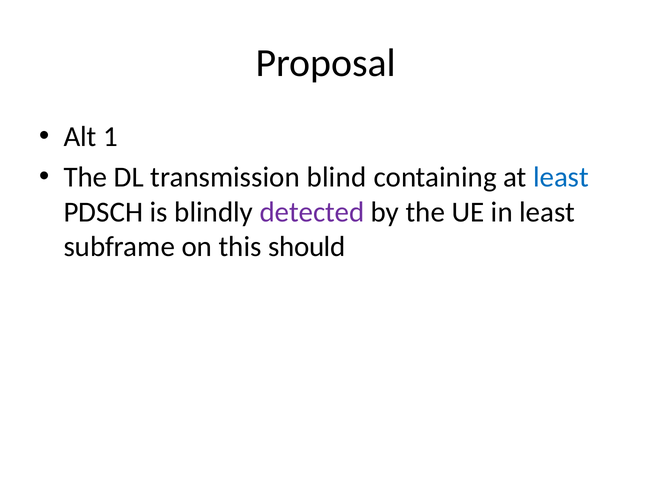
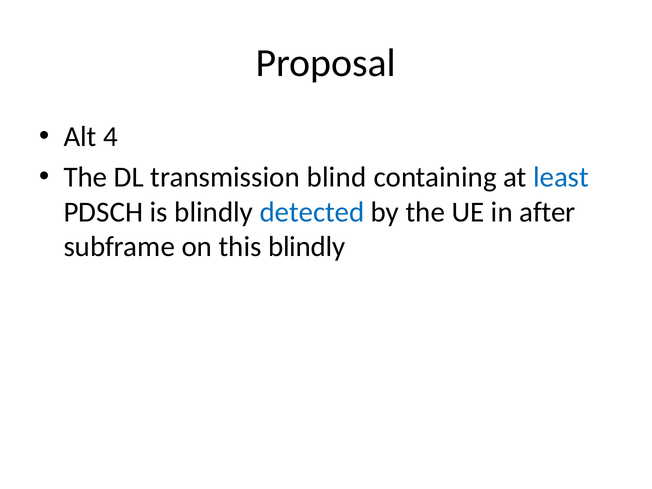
1: 1 -> 4
detected colour: purple -> blue
in least: least -> after
this should: should -> blindly
